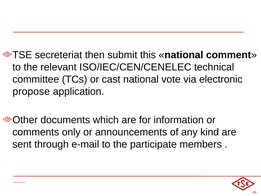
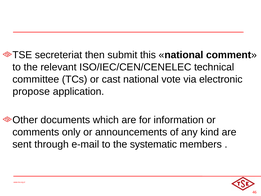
participate: participate -> systematic
